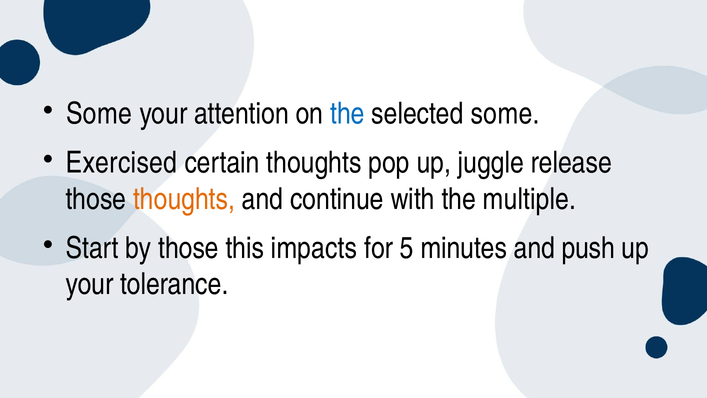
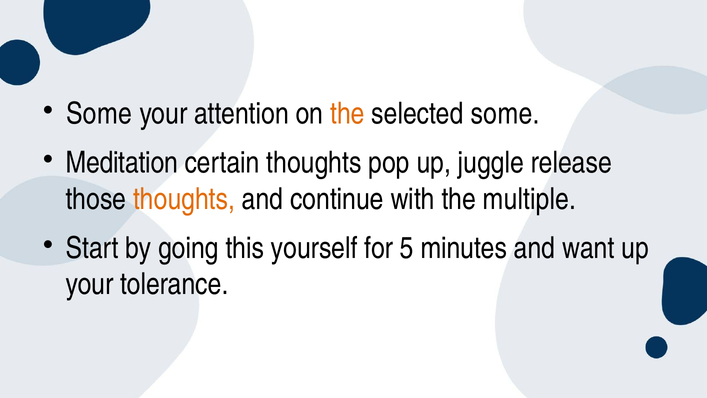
the at (347, 114) colour: blue -> orange
Exercised: Exercised -> Meditation
by those: those -> going
impacts: impacts -> yourself
push: push -> want
